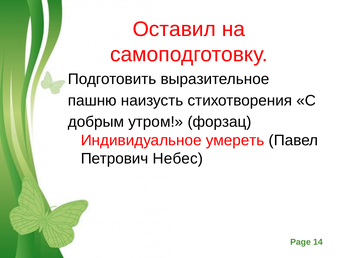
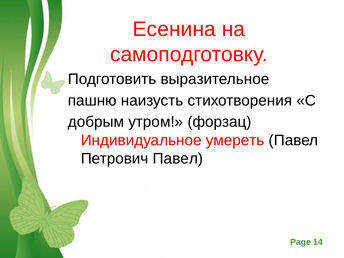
Оставил: Оставил -> Есенина
Петрович Небес: Небес -> Павел
